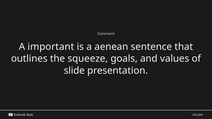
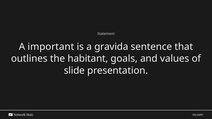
aenean: aenean -> gravida
squeeze: squeeze -> habitant
